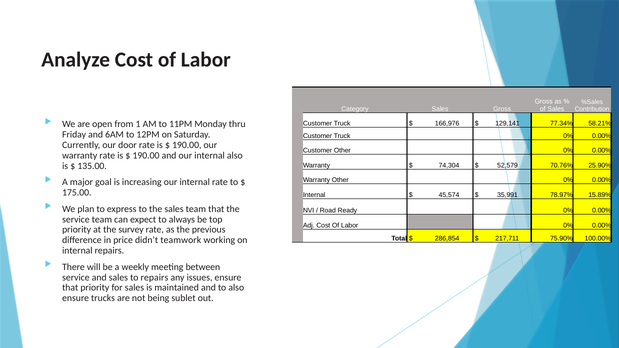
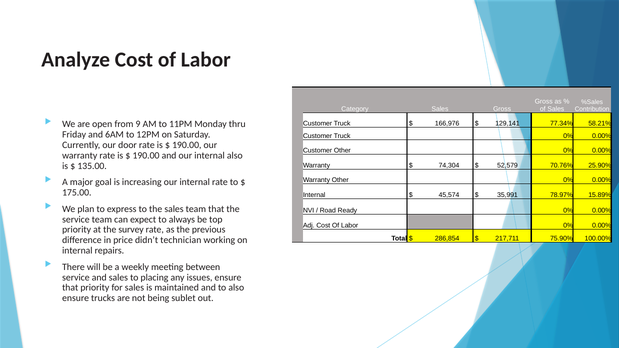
1: 1 -> 9
teamwork: teamwork -> technician
to repairs: repairs -> placing
